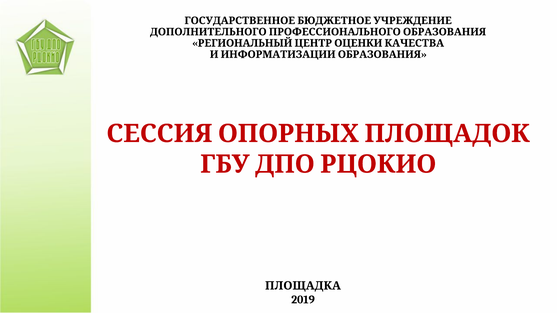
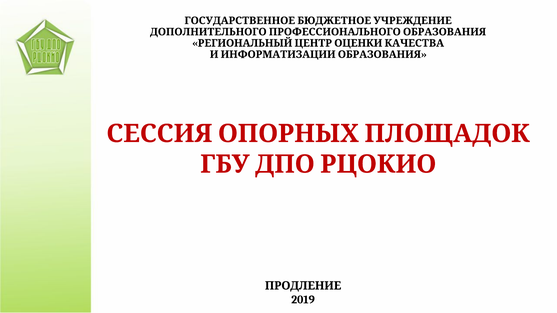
ПЛОЩАДКА: ПЛОЩАДКА -> ПРОДЛЕНИЕ
